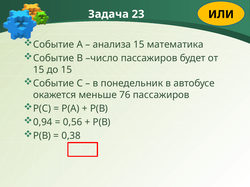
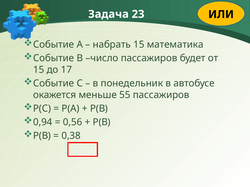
анализа: анализа -> набрать
до 15: 15 -> 17
76: 76 -> 55
